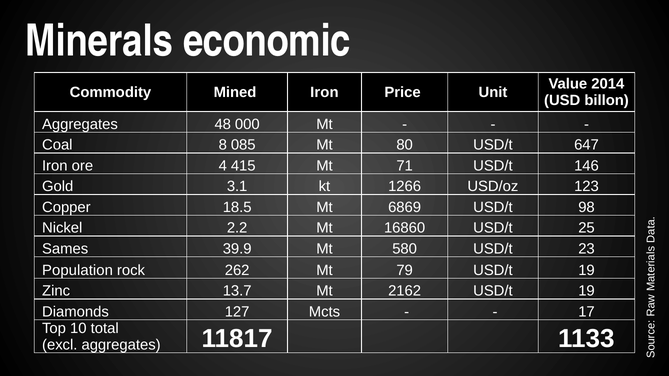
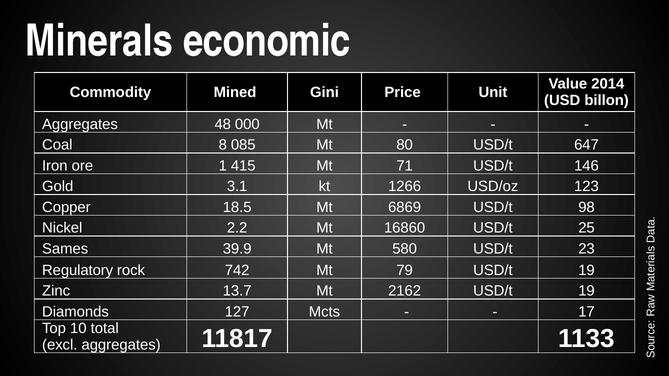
Mined Iron: Iron -> Gini
4: 4 -> 1
Population: Population -> Regulatory
262: 262 -> 742
